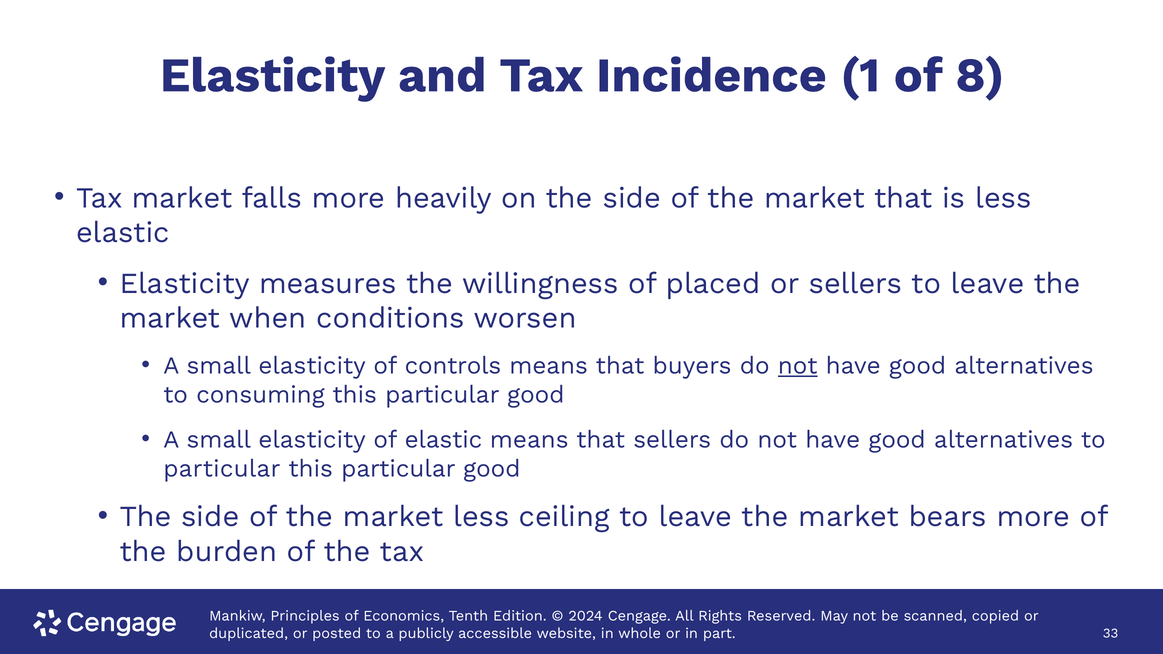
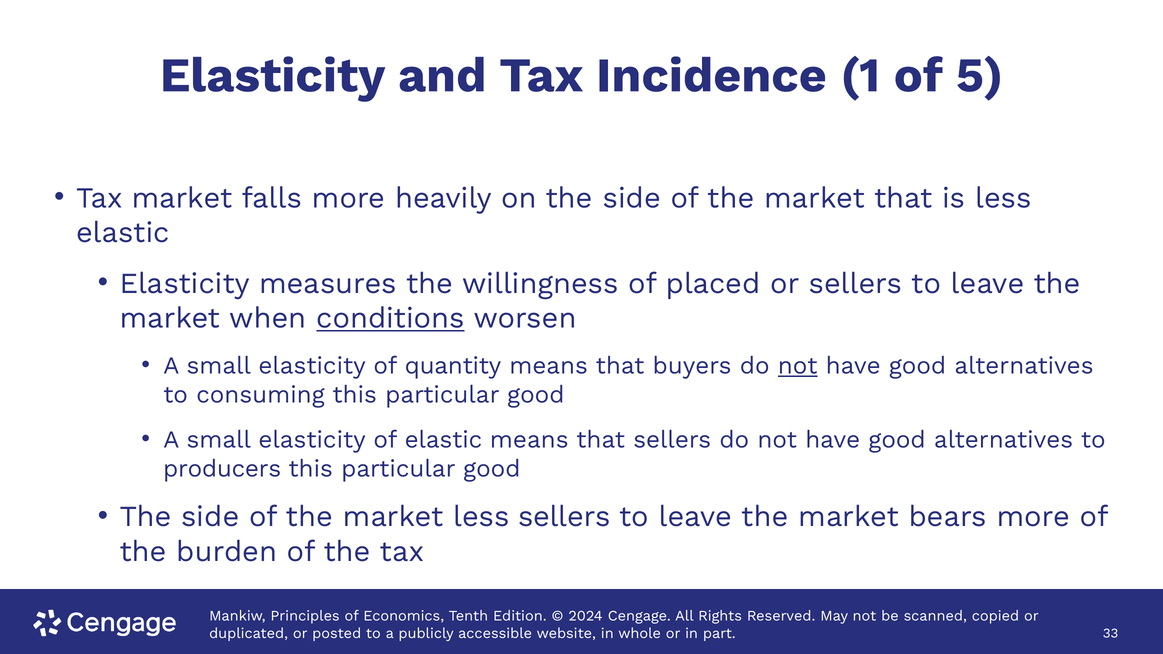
8: 8 -> 5
conditions underline: none -> present
controls: controls -> quantity
particular at (222, 469): particular -> producers
less ceiling: ceiling -> sellers
